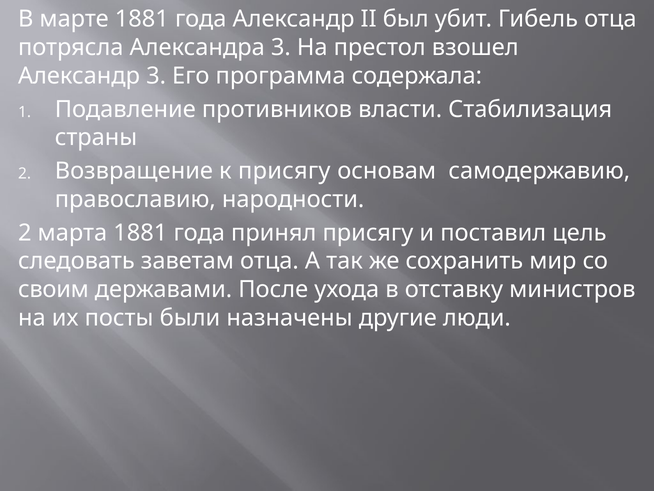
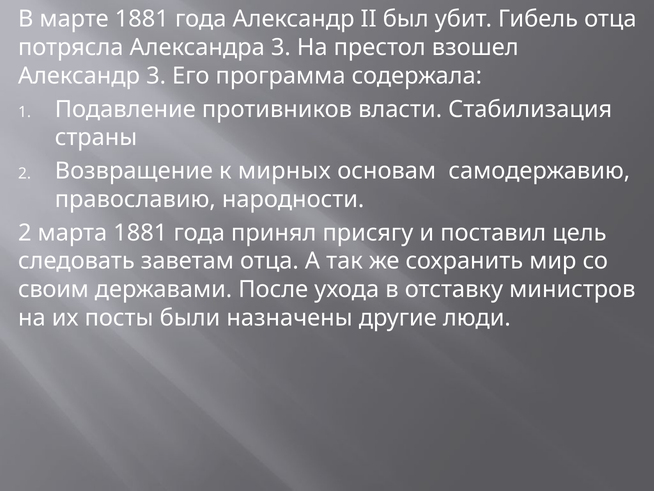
к присягу: присягу -> мирных
